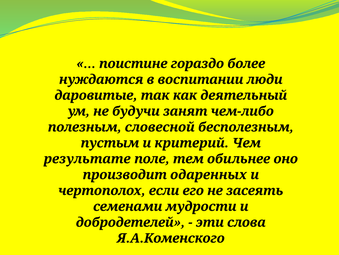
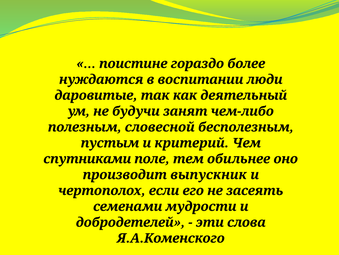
результате: результате -> спутниками
одаренных: одаренных -> выпускник
